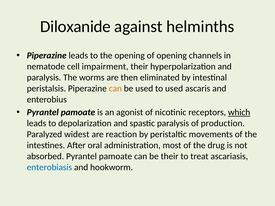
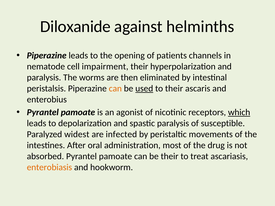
of opening: opening -> patients
used at (144, 89) underline: none -> present
to used: used -> their
production: production -> susceptible
reaction: reaction -> infected
enterobiasis colour: blue -> orange
